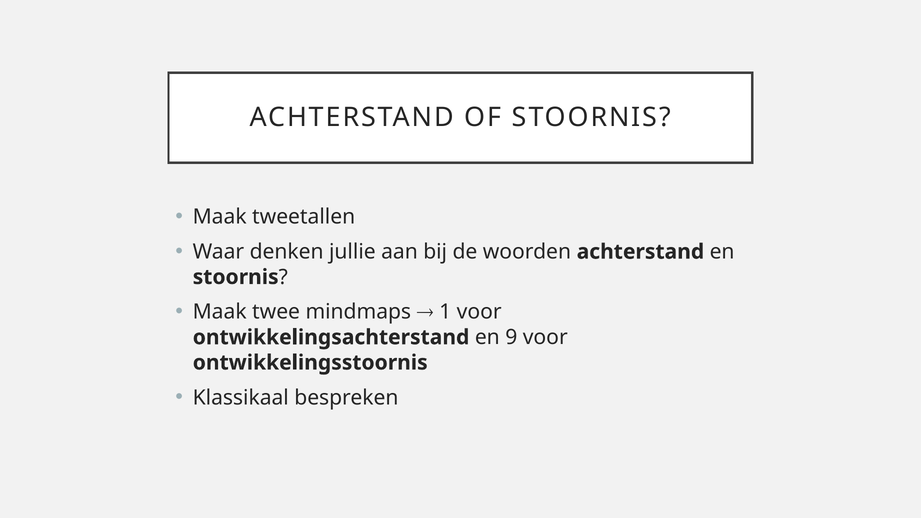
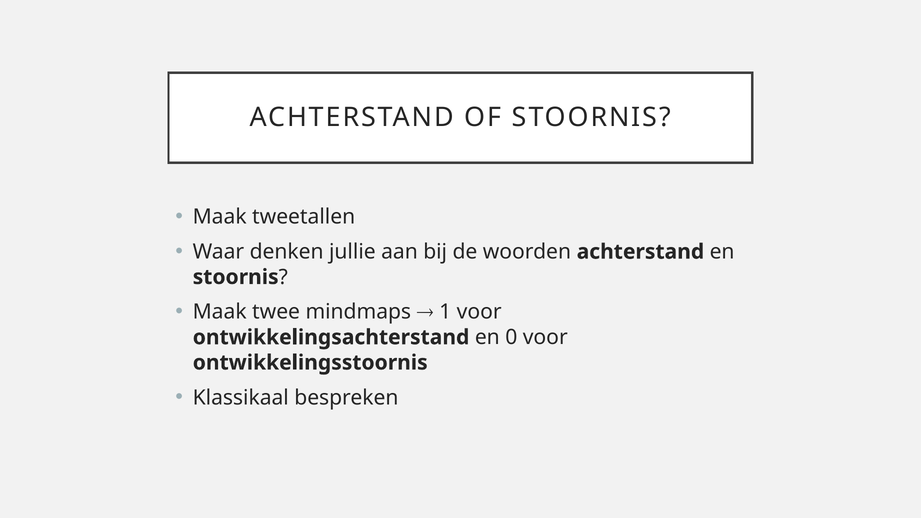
9: 9 -> 0
